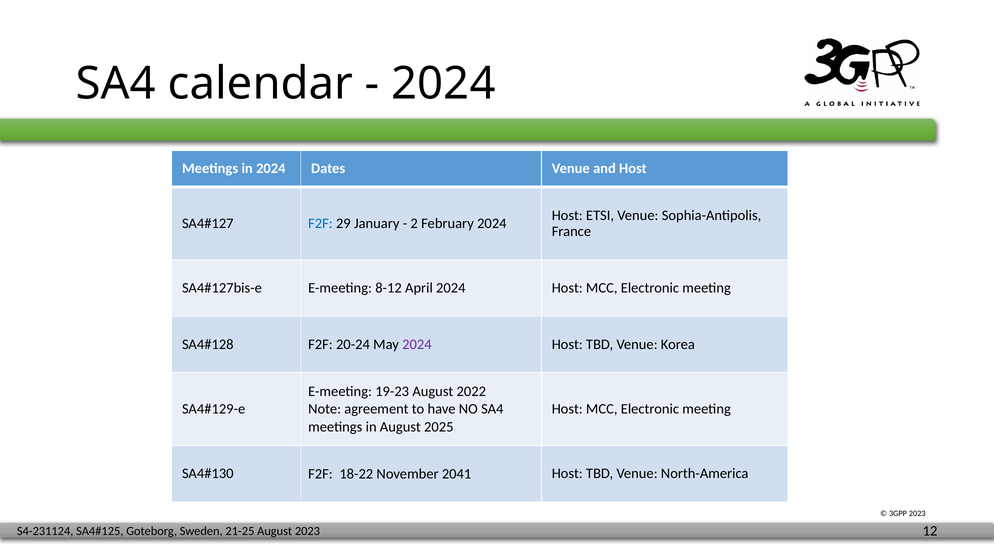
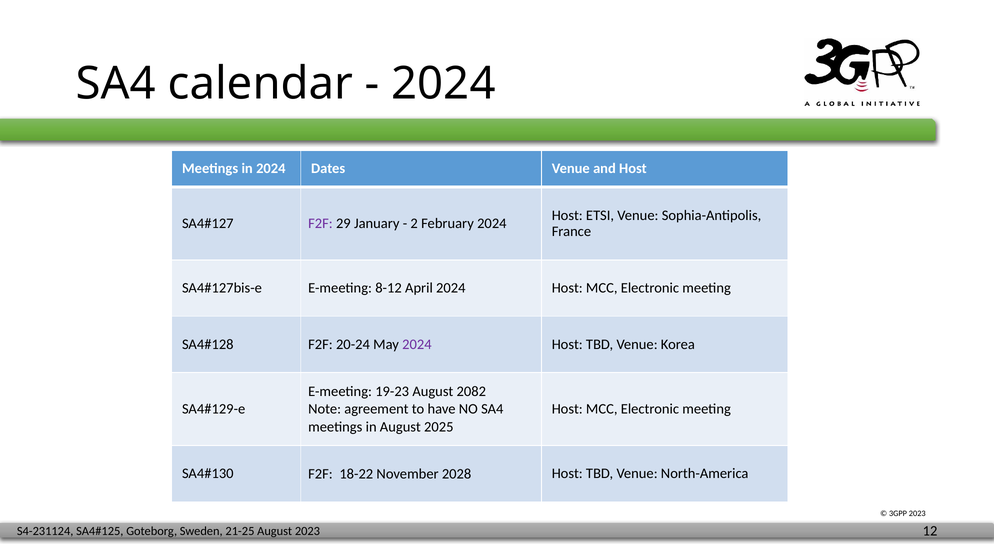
F2F at (320, 224) colour: blue -> purple
2022: 2022 -> 2082
2041: 2041 -> 2028
